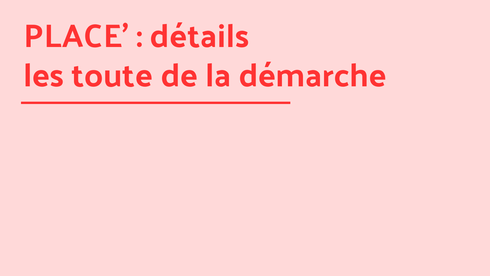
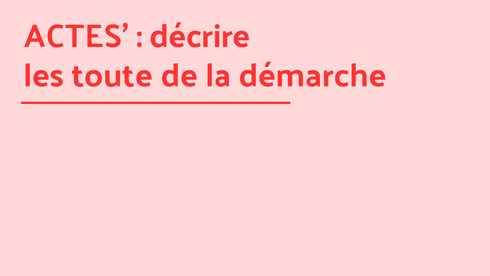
PLACE: PLACE -> ACTES
détails: détails -> décrire
